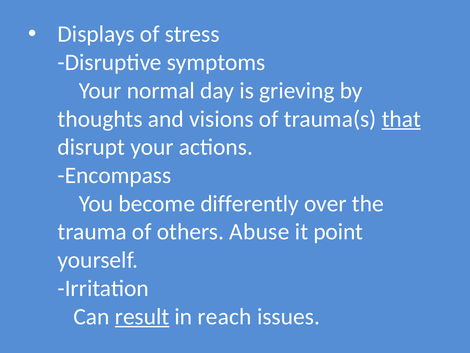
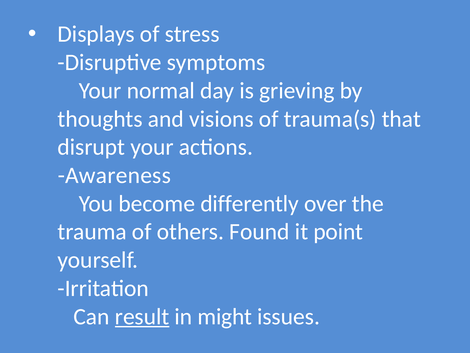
that underline: present -> none
Encompass: Encompass -> Awareness
Abuse: Abuse -> Found
reach: reach -> might
